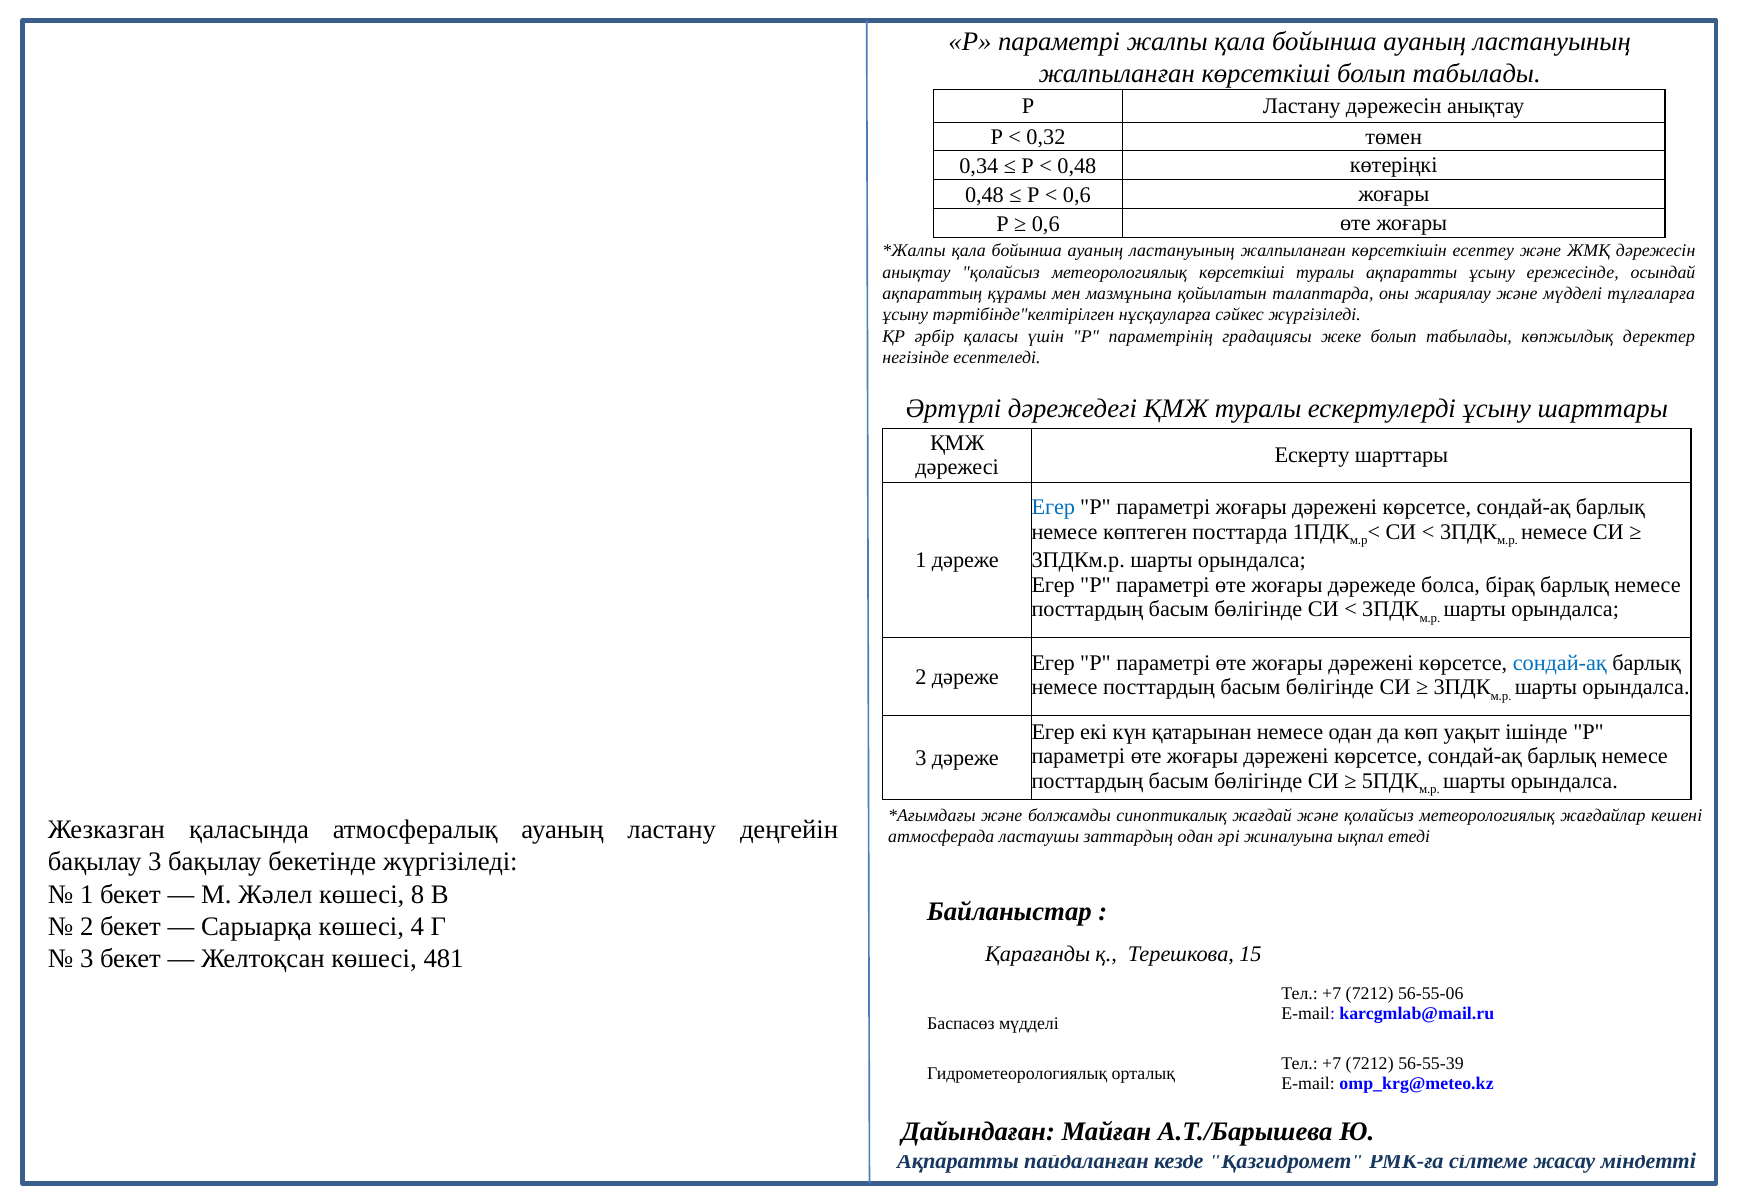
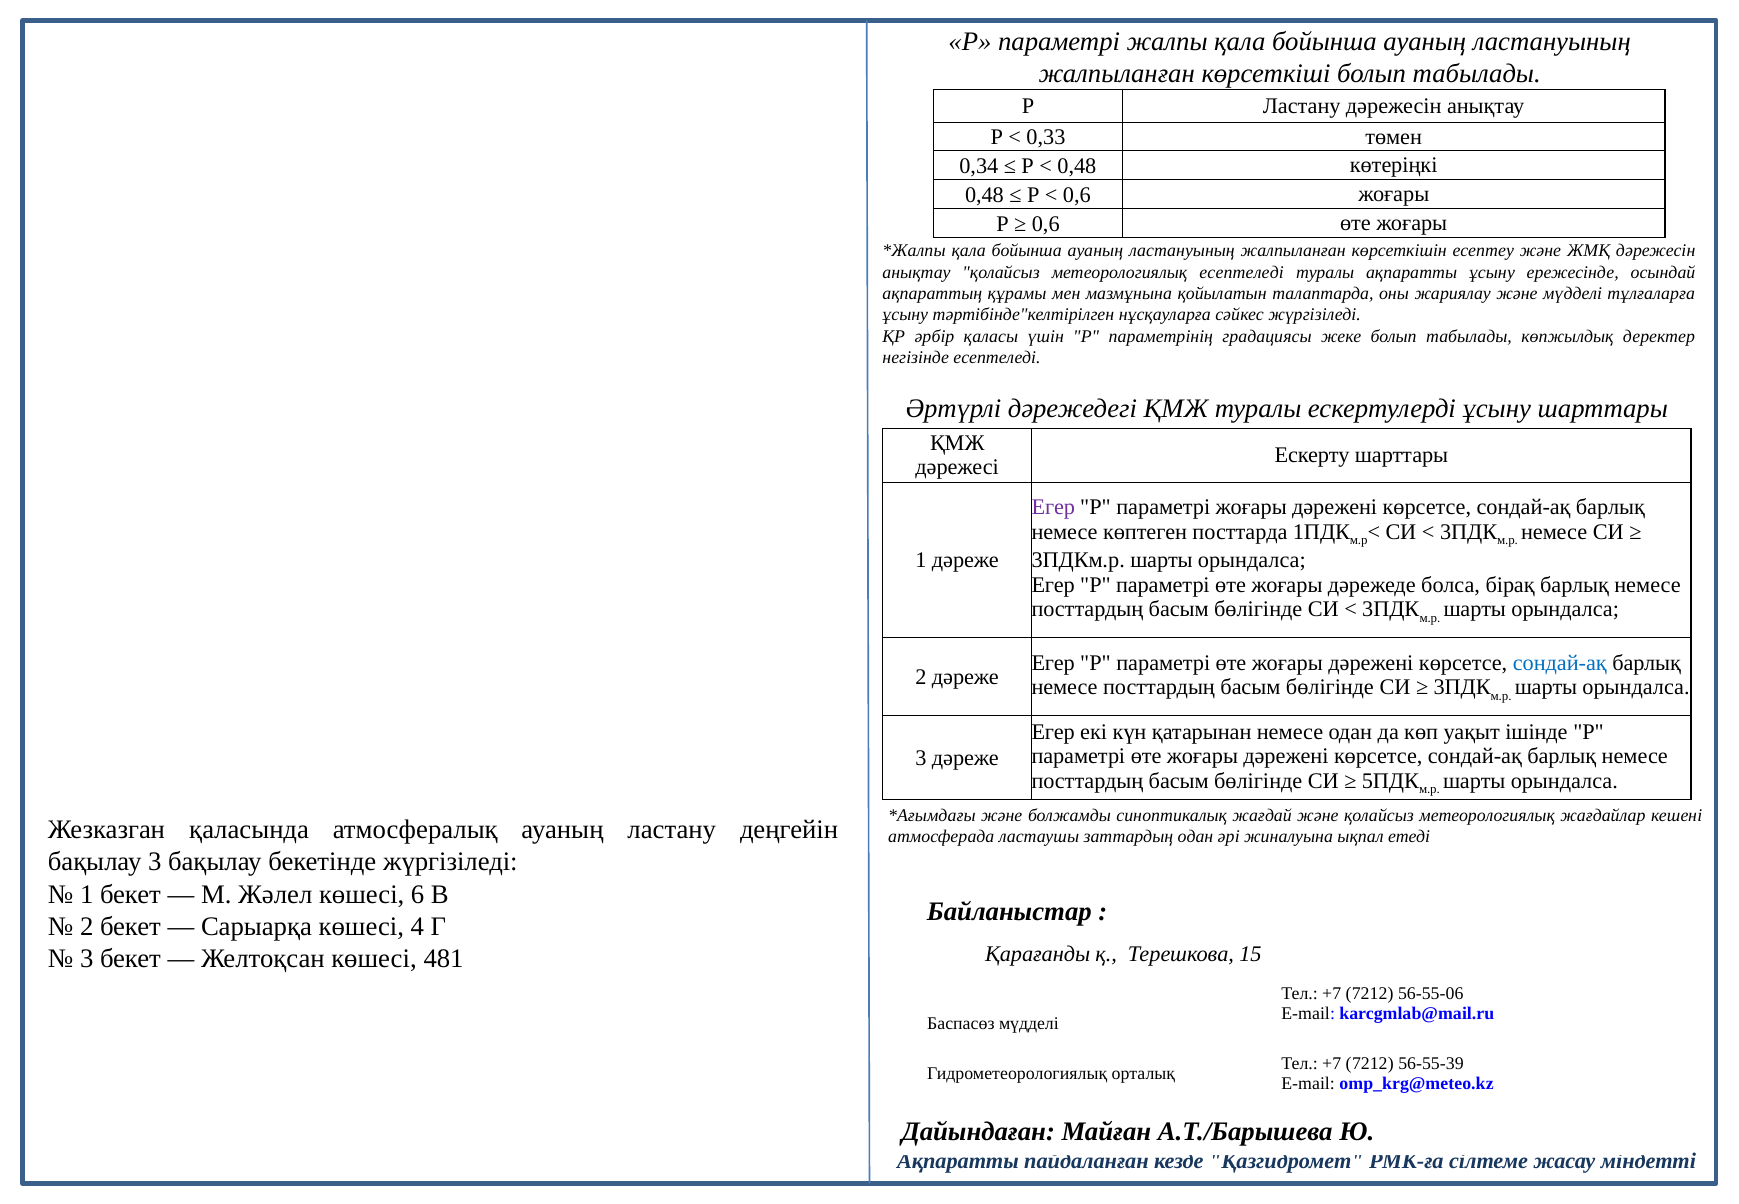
0,32: 0,32 -> 0,33
метеорологиялық көрсеткіші: көрсеткіші -> есептеледі
Егер at (1053, 507) colour: blue -> purple
8: 8 -> 6
